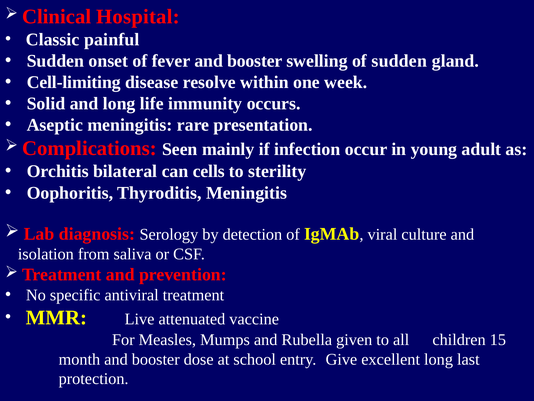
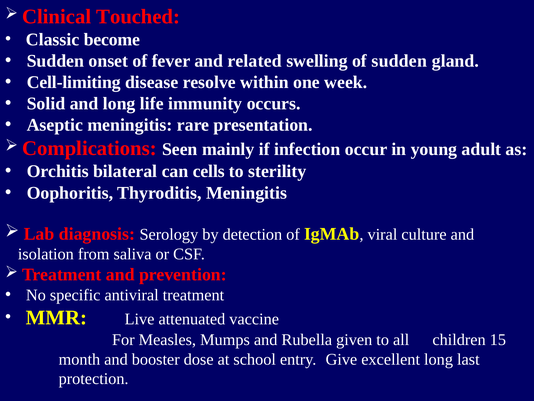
Hospital: Hospital -> Touched
painful: painful -> become
fever and booster: booster -> related
